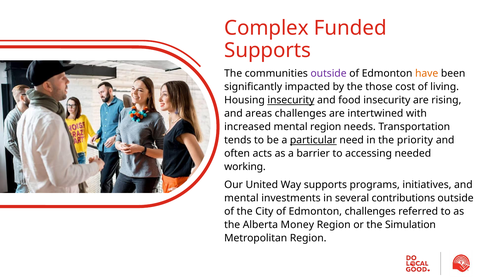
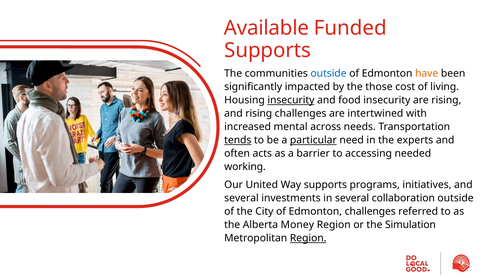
Complex: Complex -> Available
outside at (329, 74) colour: purple -> blue
and areas: areas -> rising
mental region: region -> across
tends underline: none -> present
priority: priority -> experts
mental at (241, 198): mental -> several
contributions: contributions -> collaboration
Region at (308, 238) underline: none -> present
